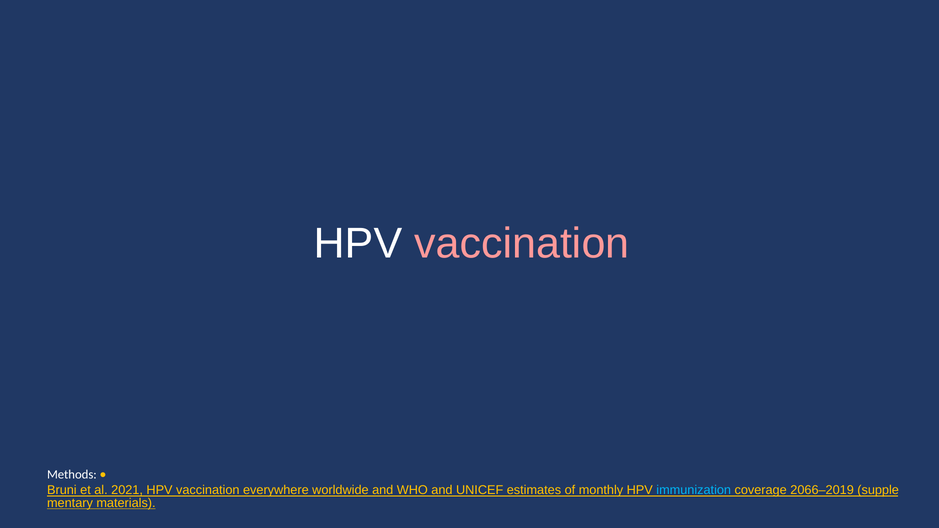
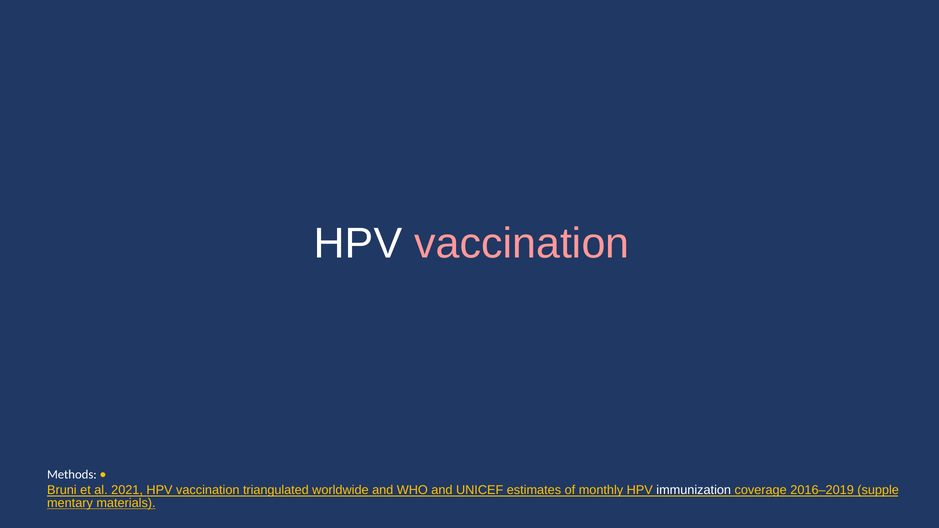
everywhere: everywhere -> triangulated
immunization colour: light blue -> white
2066–2019: 2066–2019 -> 2016–2019
